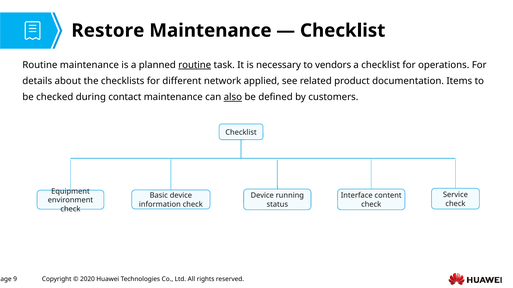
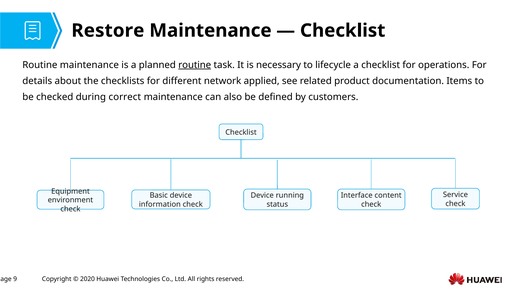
vendors: vendors -> lifecycle
contact: contact -> correct
also underline: present -> none
